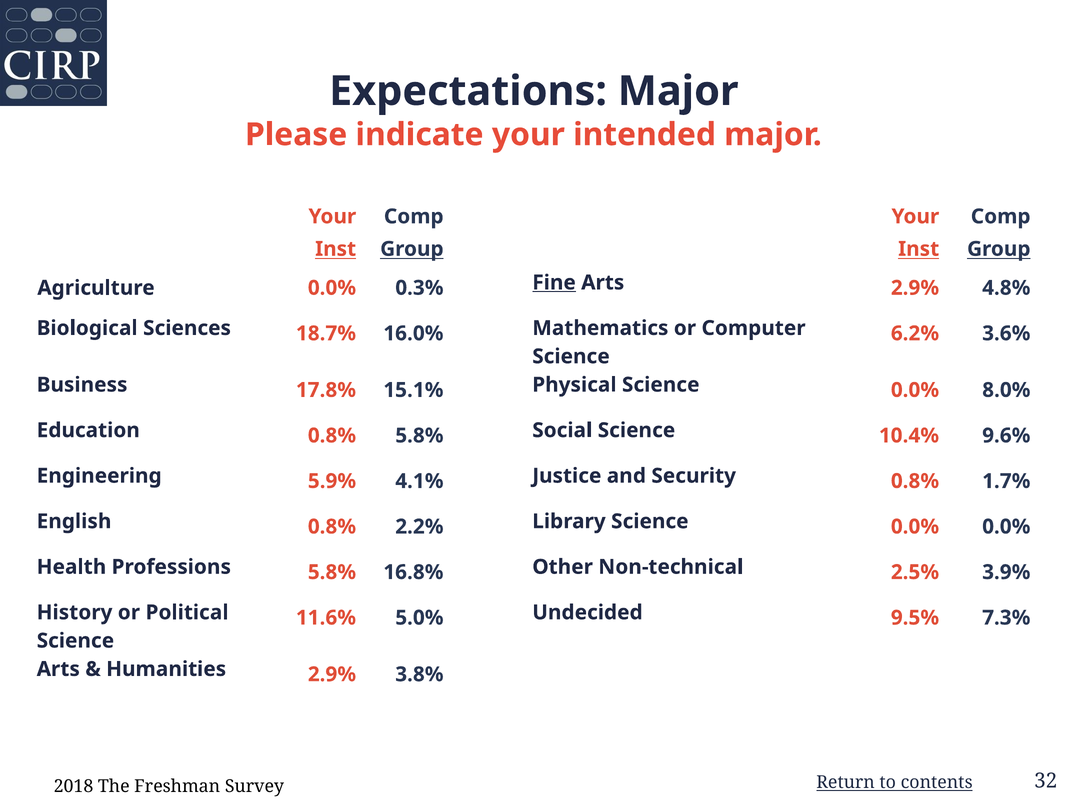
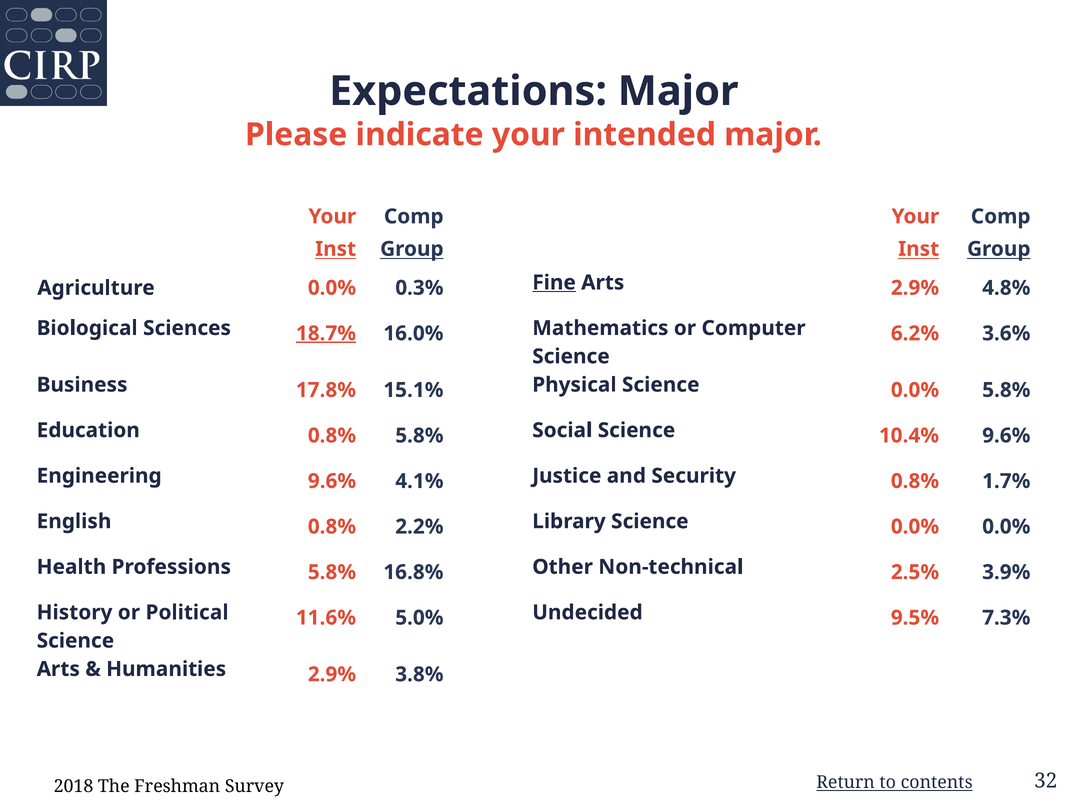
18.7% underline: none -> present
0.0% 8.0%: 8.0% -> 5.8%
Engineering 5.9%: 5.9% -> 9.6%
